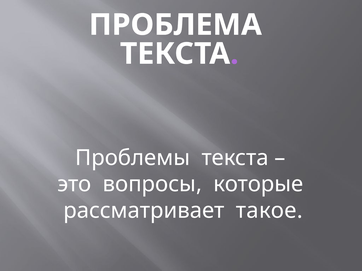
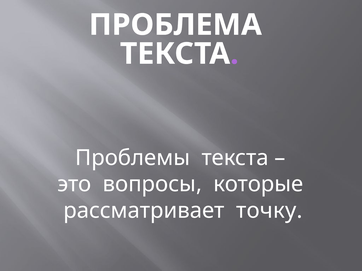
такое: такое -> точку
